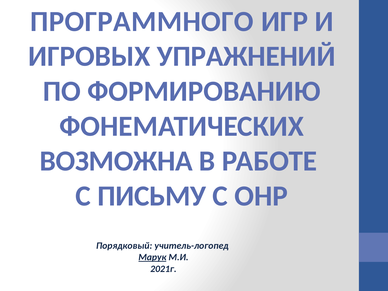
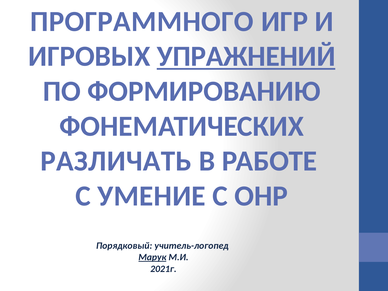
УПРАЖНЕНИЙ underline: none -> present
ВОЗМОЖНА: ВОЗМОЖНА -> РАЗЛИЧАТЬ
ПИСЬМУ: ПИСЬМУ -> УМЕНИЕ
